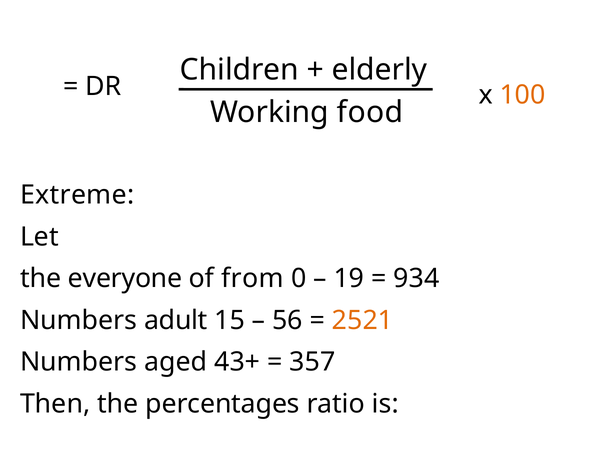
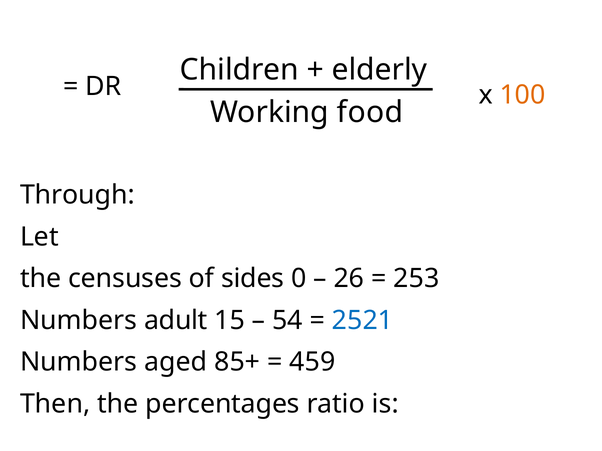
Extreme: Extreme -> Through
everyone: everyone -> censuses
from: from -> sides
19: 19 -> 26
934: 934 -> 253
56: 56 -> 54
2521 colour: orange -> blue
43+: 43+ -> 85+
357: 357 -> 459
